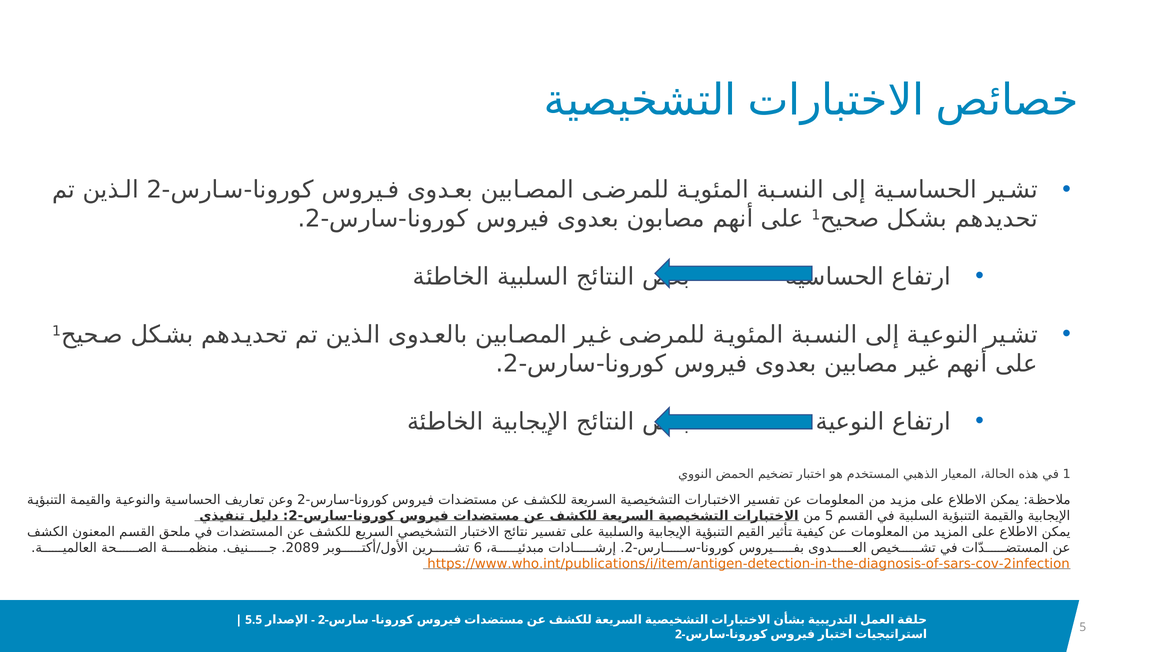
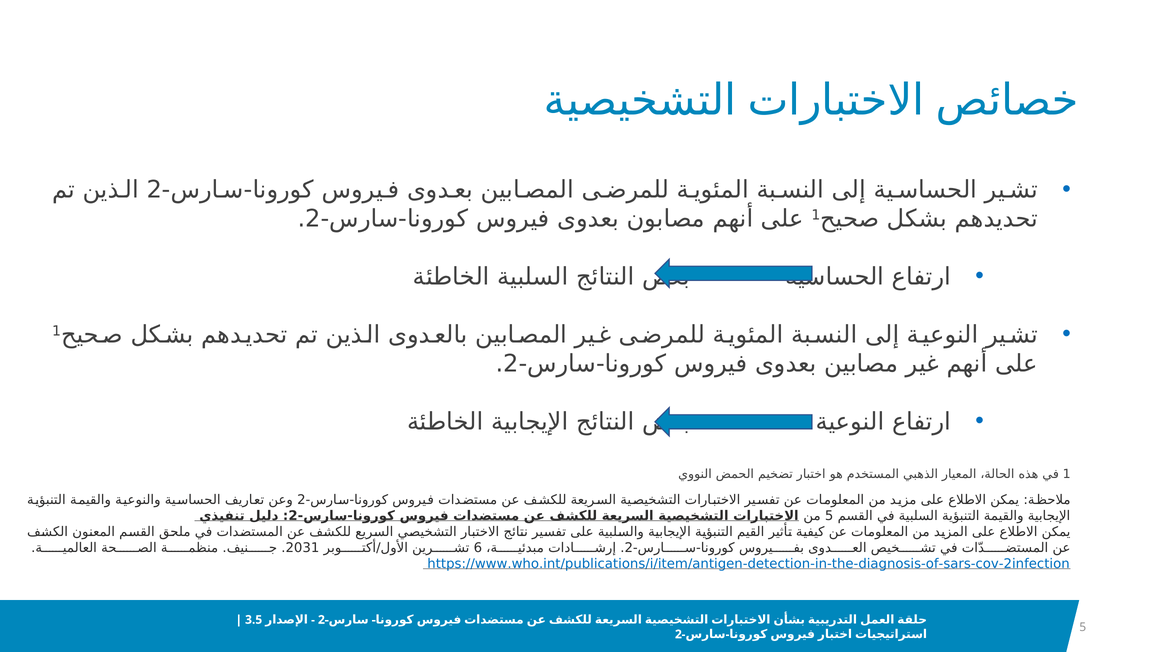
2089: 2089 -> 2031
https://www.who.int/publications/i/item/antigen-detection-in-the-diagnosis-of-sars-cov-2infection colour: orange -> blue
5.5: 5.5 -> 3.5
